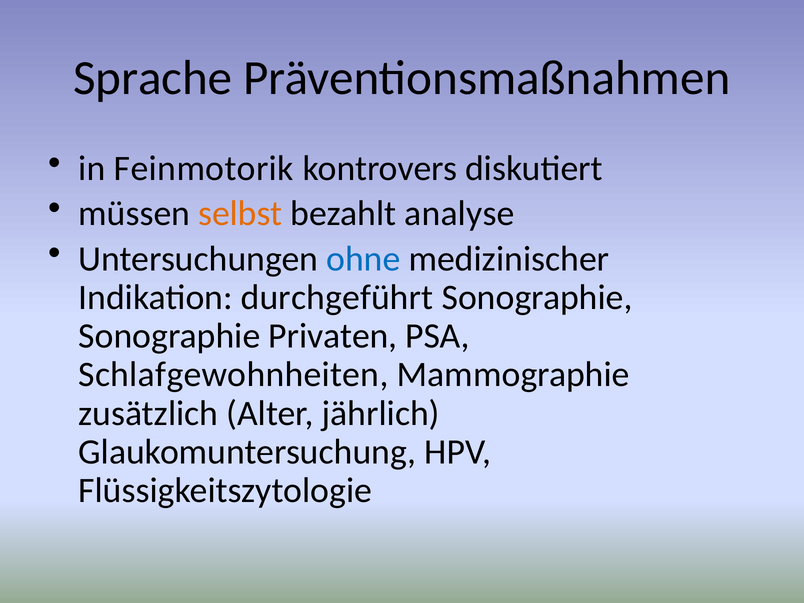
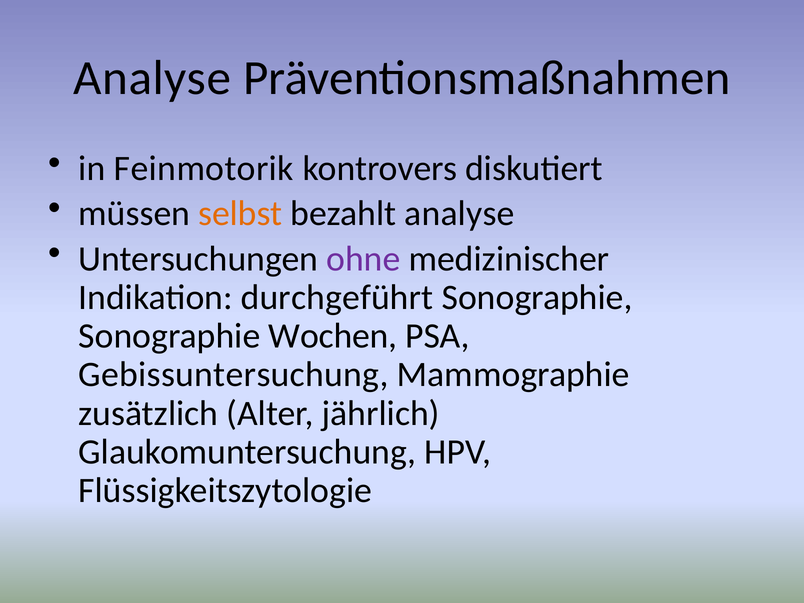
Sprache at (153, 78): Sprache -> Analyse
ohne colour: blue -> purple
Privaten: Privaten -> Wochen
Schlafgewohnheiten: Schlafgewohnheiten -> Gebissuntersuchung
